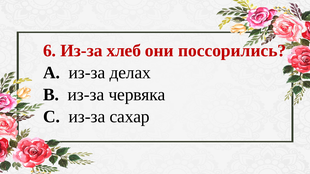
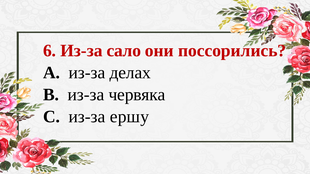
хлеб: хлеб -> сало
сахар: сахар -> ершу
